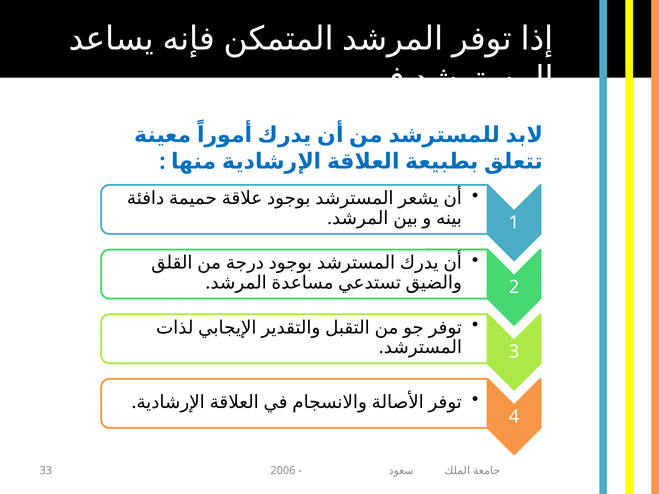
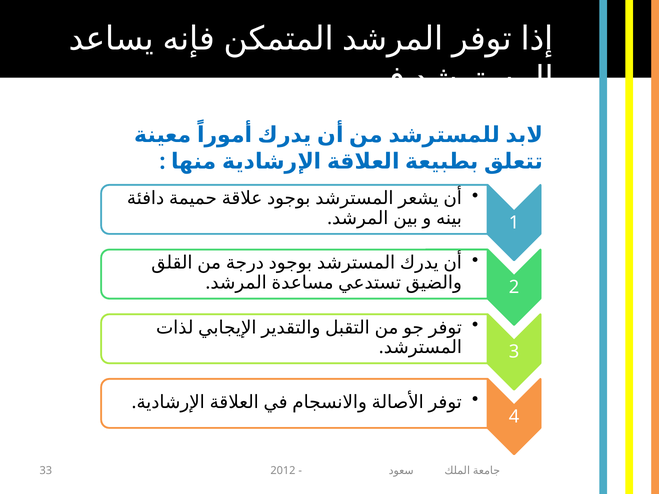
2006: 2006 -> 2012
